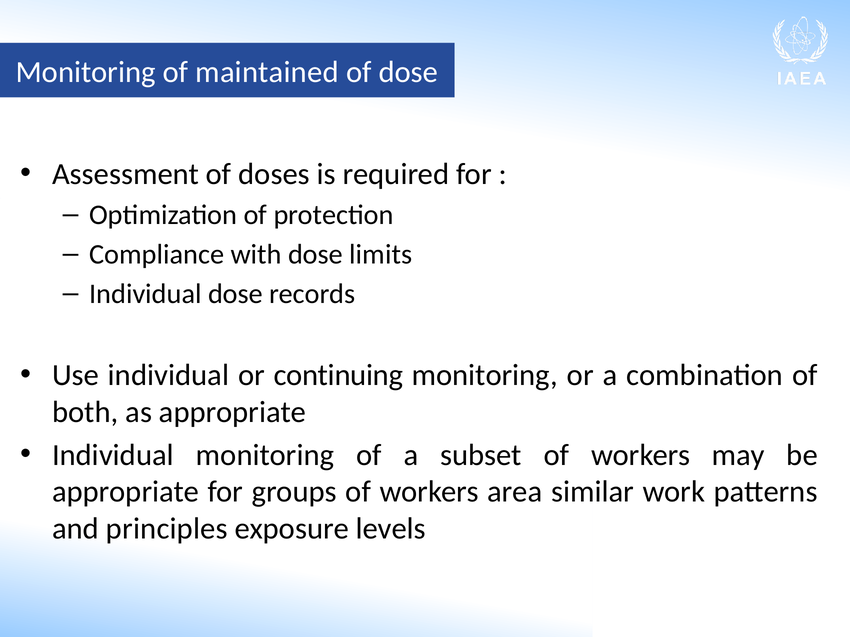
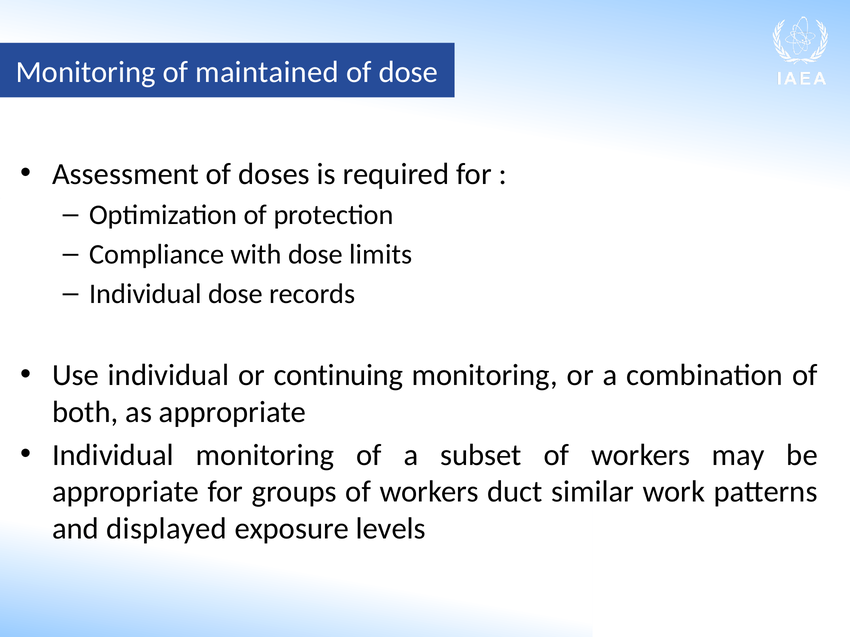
area: area -> duct
principles: principles -> displayed
